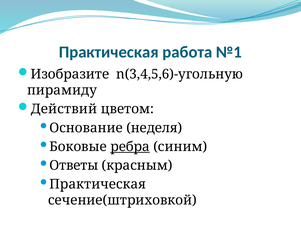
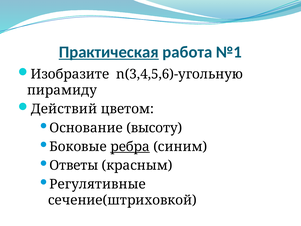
Практическая at (109, 52) underline: none -> present
неделя: неделя -> высоту
Практическая at (98, 184): Практическая -> Регулятивные
